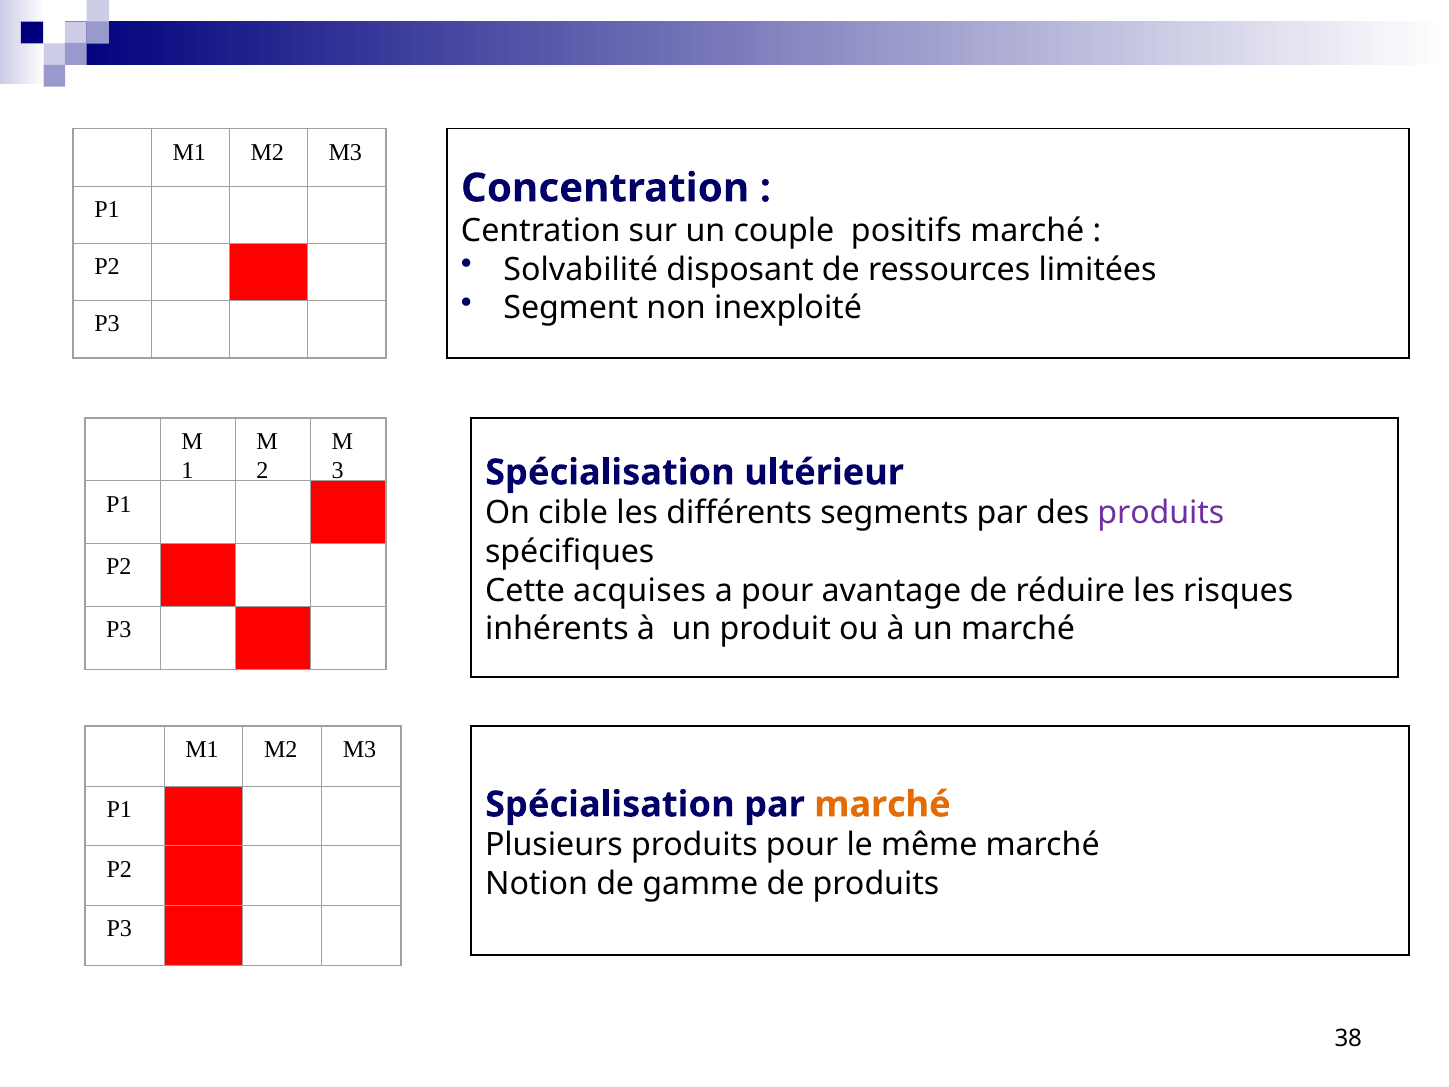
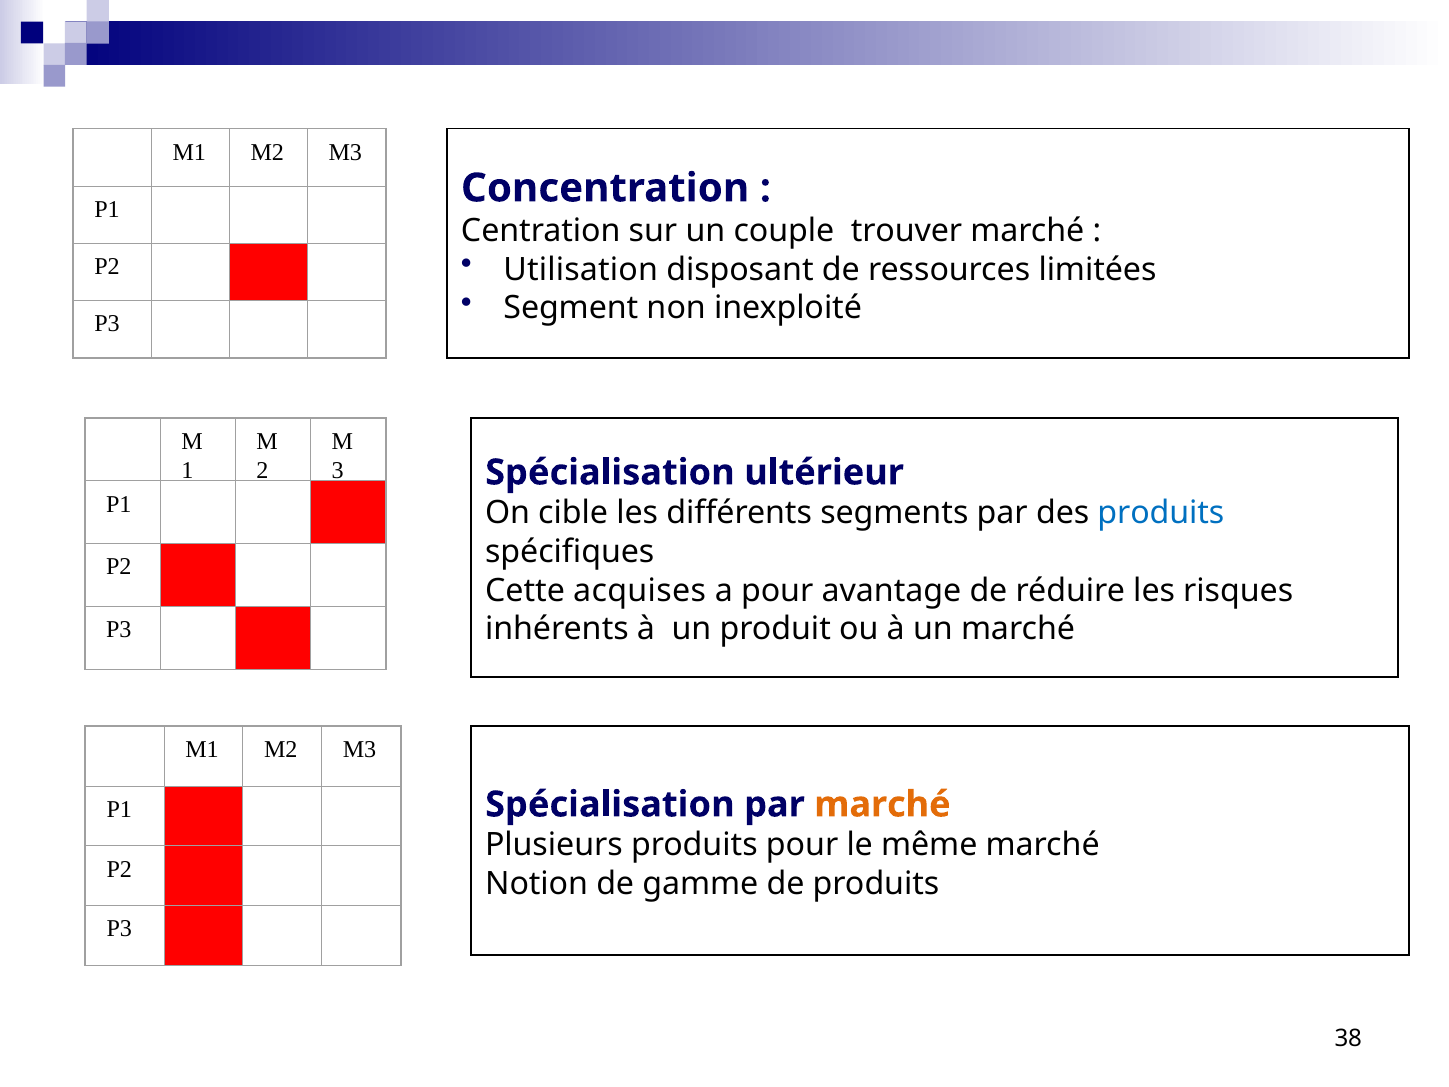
positifs: positifs -> trouver
Solvabilité: Solvabilité -> Utilisation
produits at (1161, 513) colour: purple -> blue
